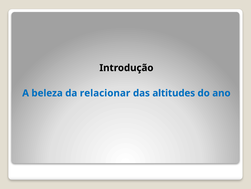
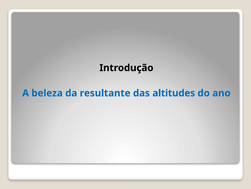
relacionar: relacionar -> resultante
